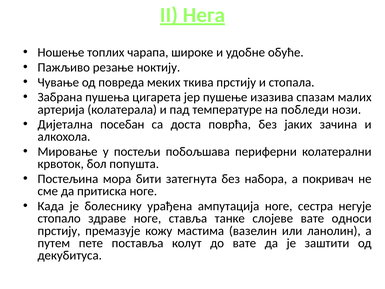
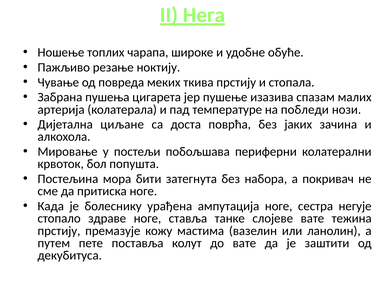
посебан: посебан -> циљане
односи: односи -> тежина
